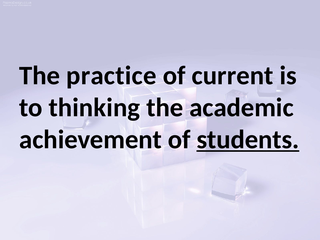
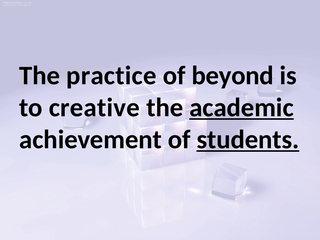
current: current -> beyond
thinking: thinking -> creative
academic underline: none -> present
